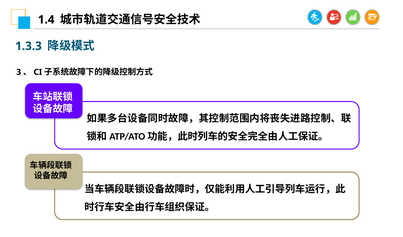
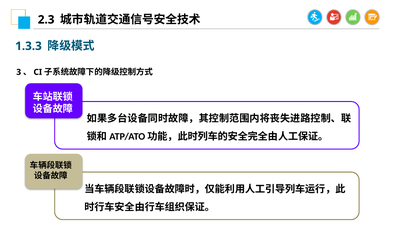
1.4: 1.4 -> 2.3
